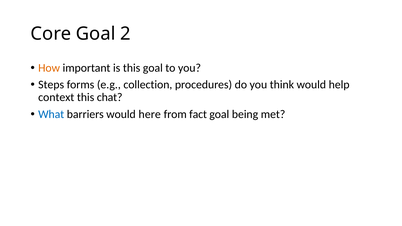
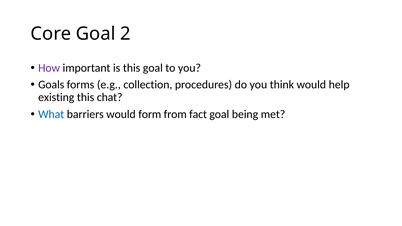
How colour: orange -> purple
Steps: Steps -> Goals
context: context -> existing
here: here -> form
